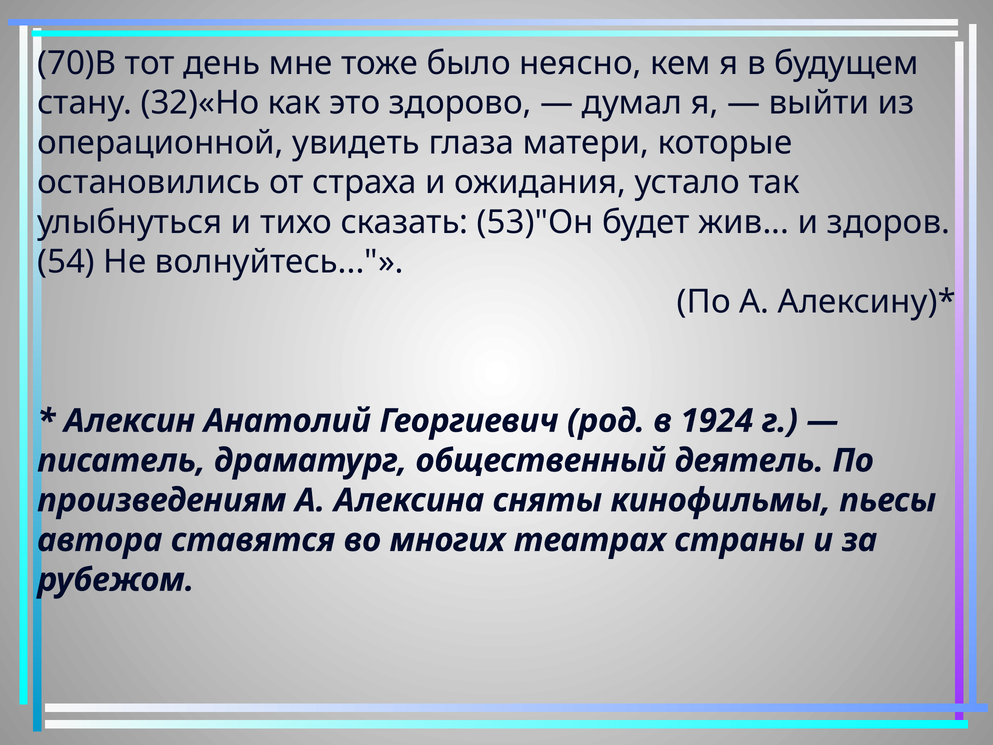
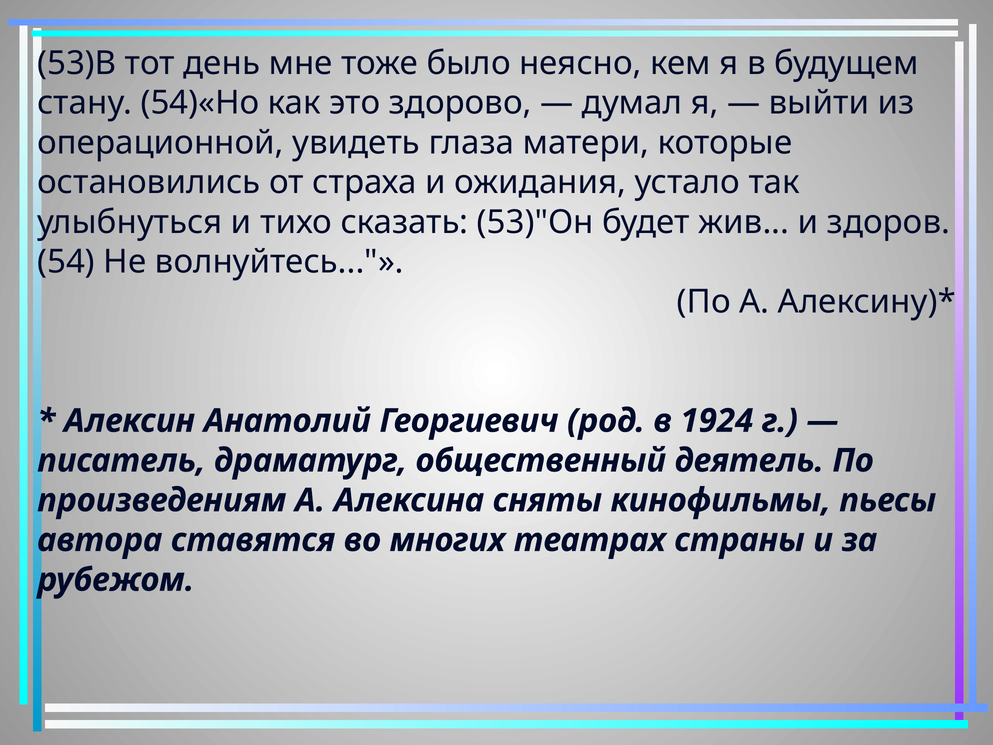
70)В: 70)В -> 53)В
32)«Но: 32)«Но -> 54)«Но
